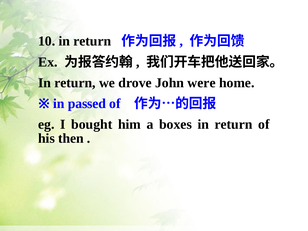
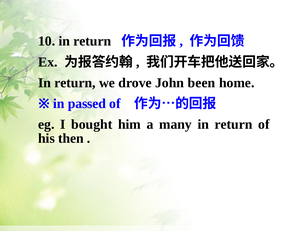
were: were -> been
boxes: boxes -> many
